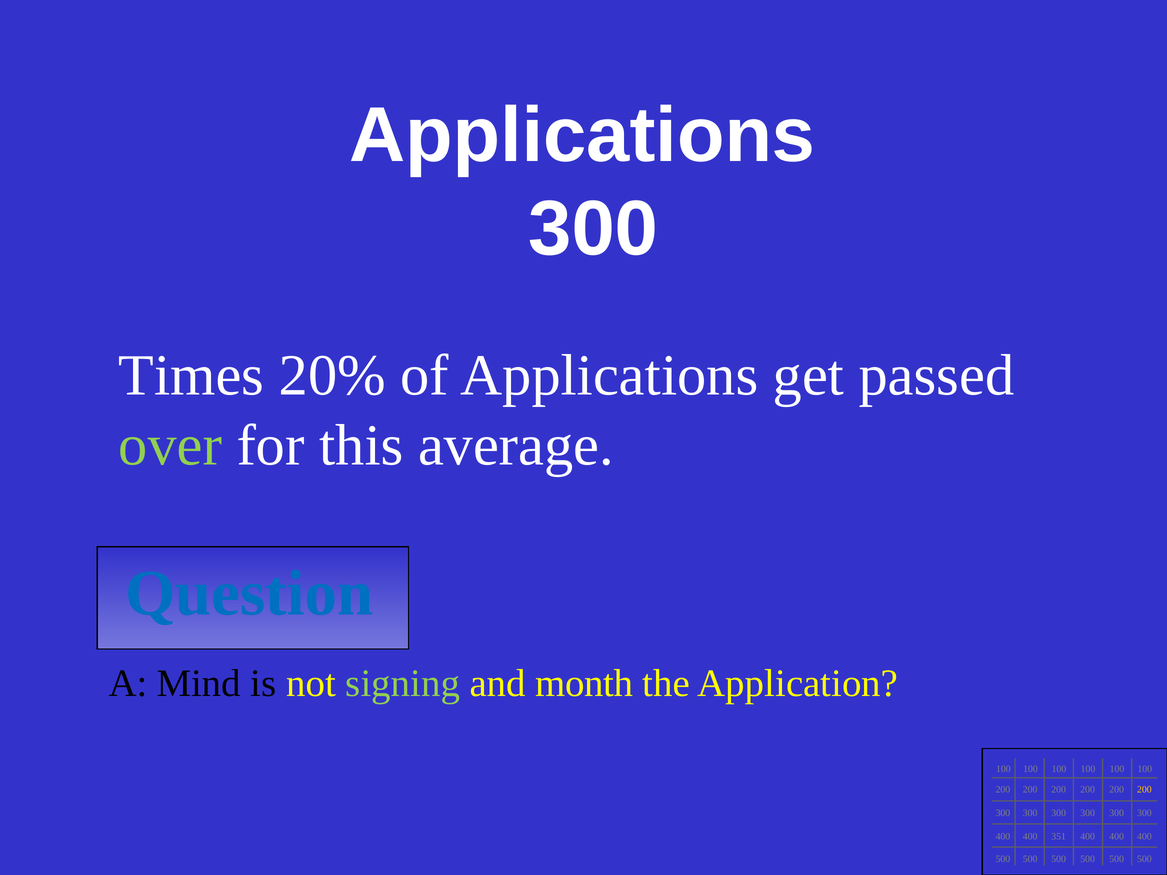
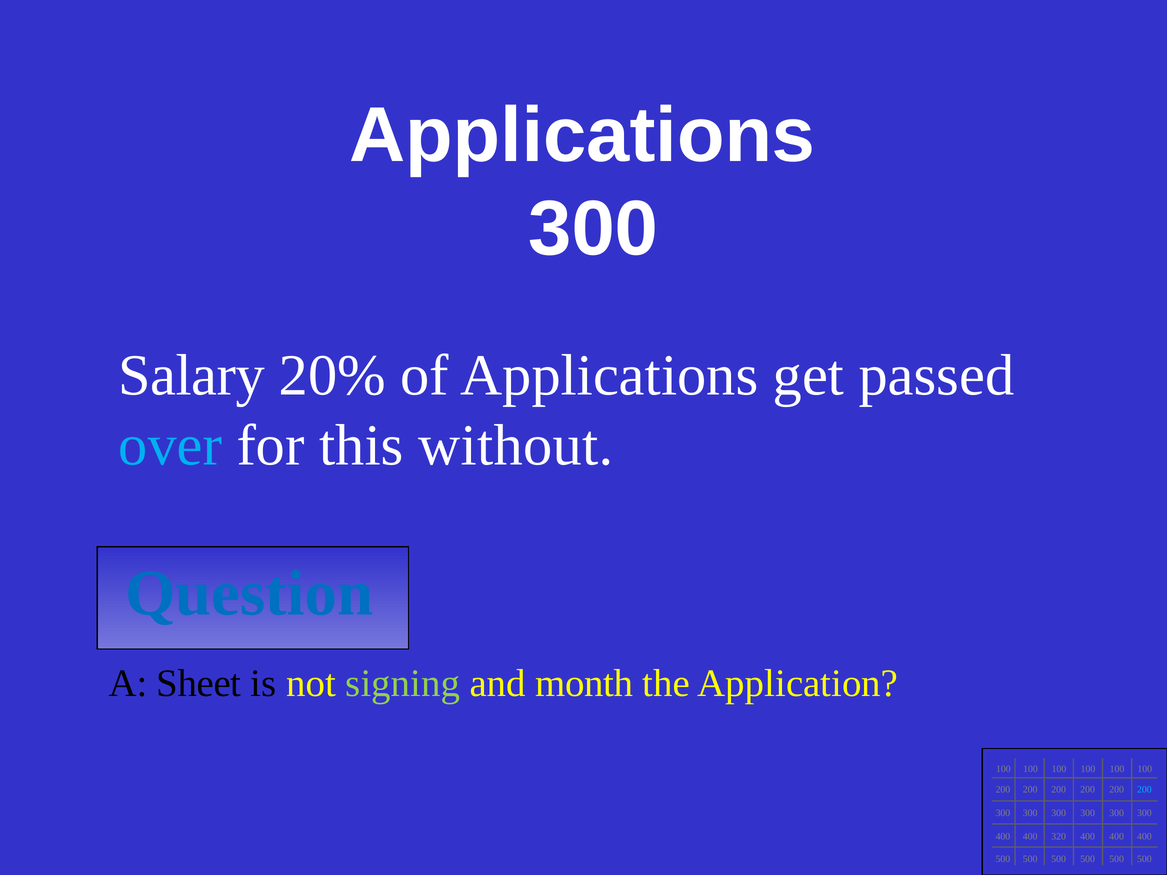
Times: Times -> Salary
over colour: light green -> light blue
average: average -> without
Mind: Mind -> Sheet
200 at (1144, 790) colour: yellow -> light blue
351: 351 -> 320
